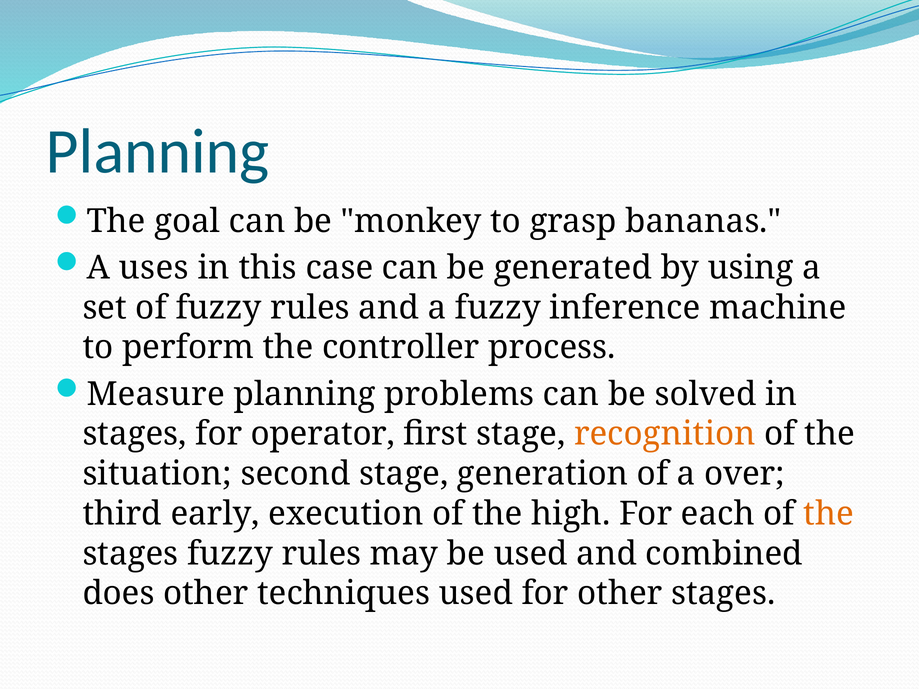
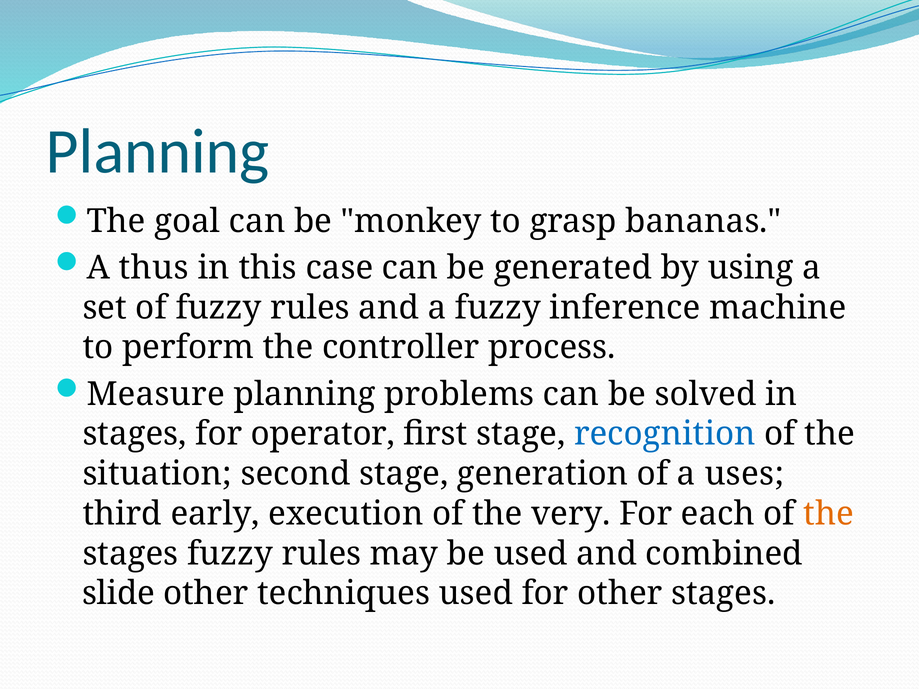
uses: uses -> thus
recognition colour: orange -> blue
over: over -> uses
high: high -> very
does: does -> slide
